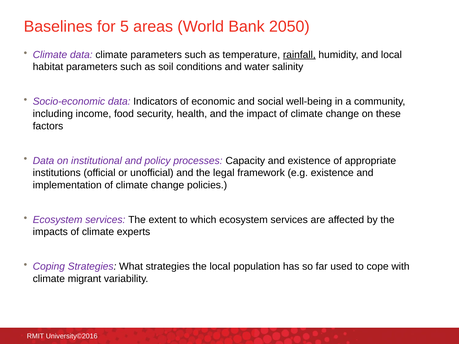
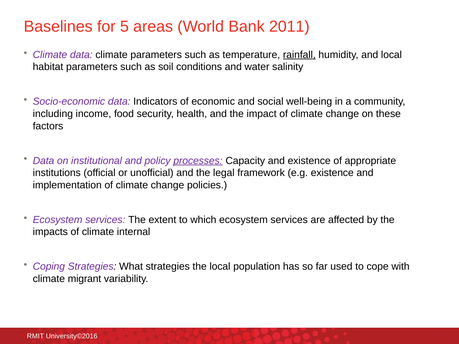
2050: 2050 -> 2011
processes underline: none -> present
experts: experts -> internal
